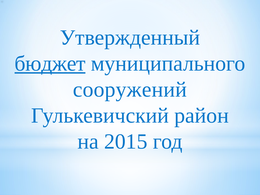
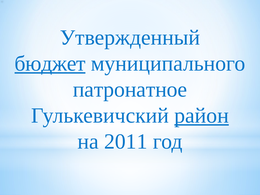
сооружений: сооружений -> патронатное
район underline: none -> present
2015: 2015 -> 2011
